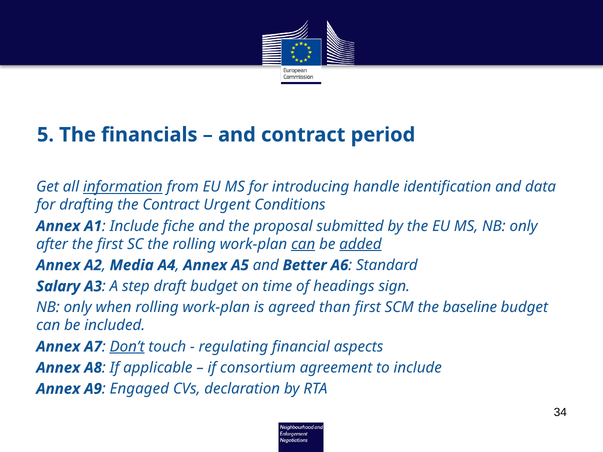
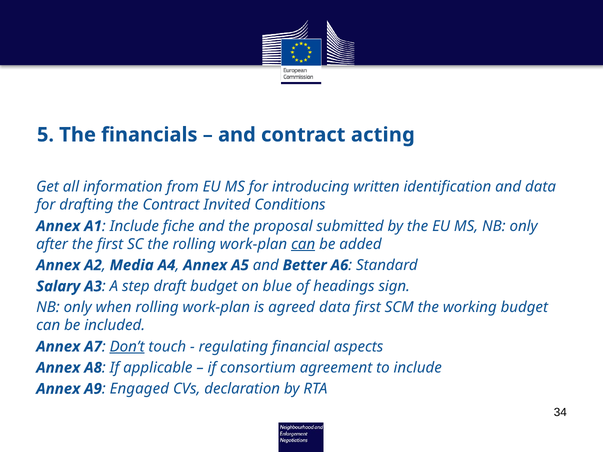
period: period -> acting
information underline: present -> none
handle: handle -> written
Urgent: Urgent -> Invited
added underline: present -> none
time: time -> blue
agreed than: than -> data
baseline: baseline -> working
